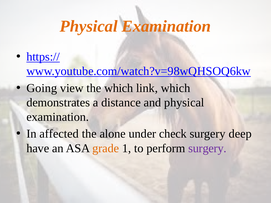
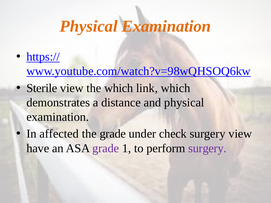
Going: Going -> Sterile
the alone: alone -> grade
surgery deep: deep -> view
grade at (106, 148) colour: orange -> purple
